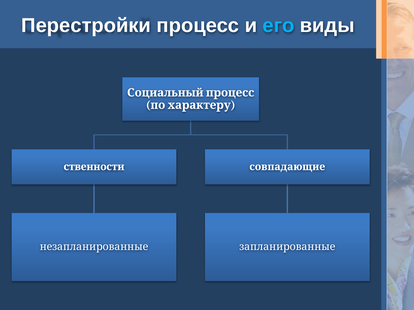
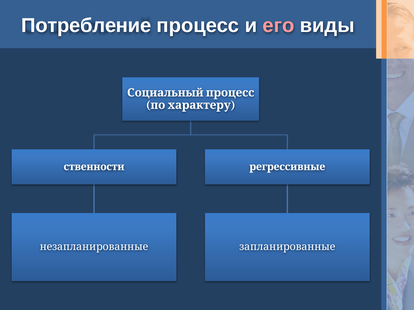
Перестройки: Перестройки -> Потребление
его colour: light blue -> pink
совпадающие: совпадающие -> регрессивные
